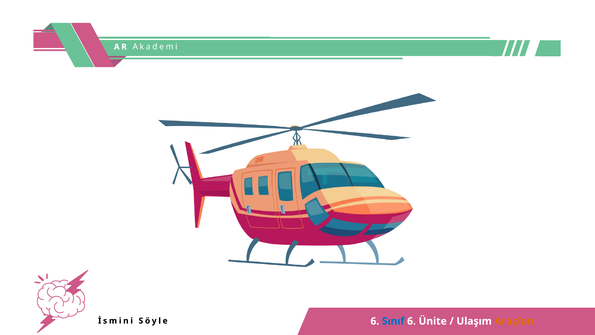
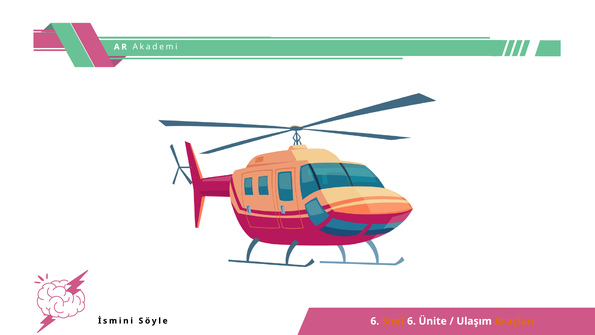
Sınıf colour: blue -> orange
